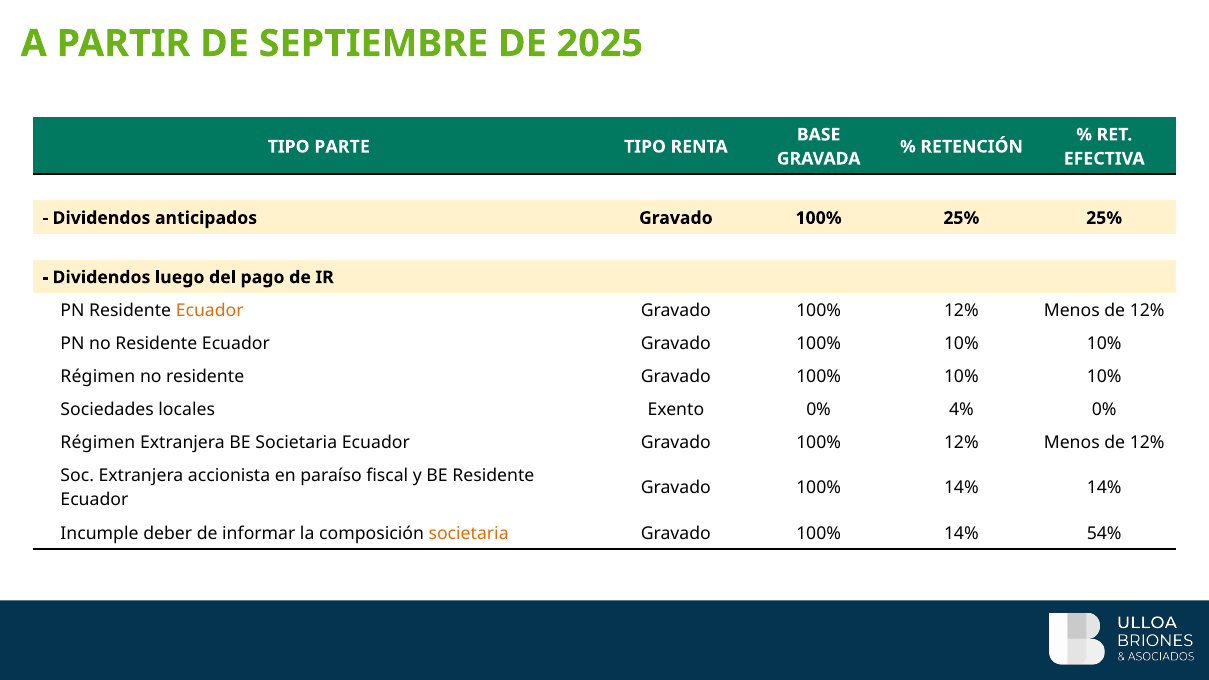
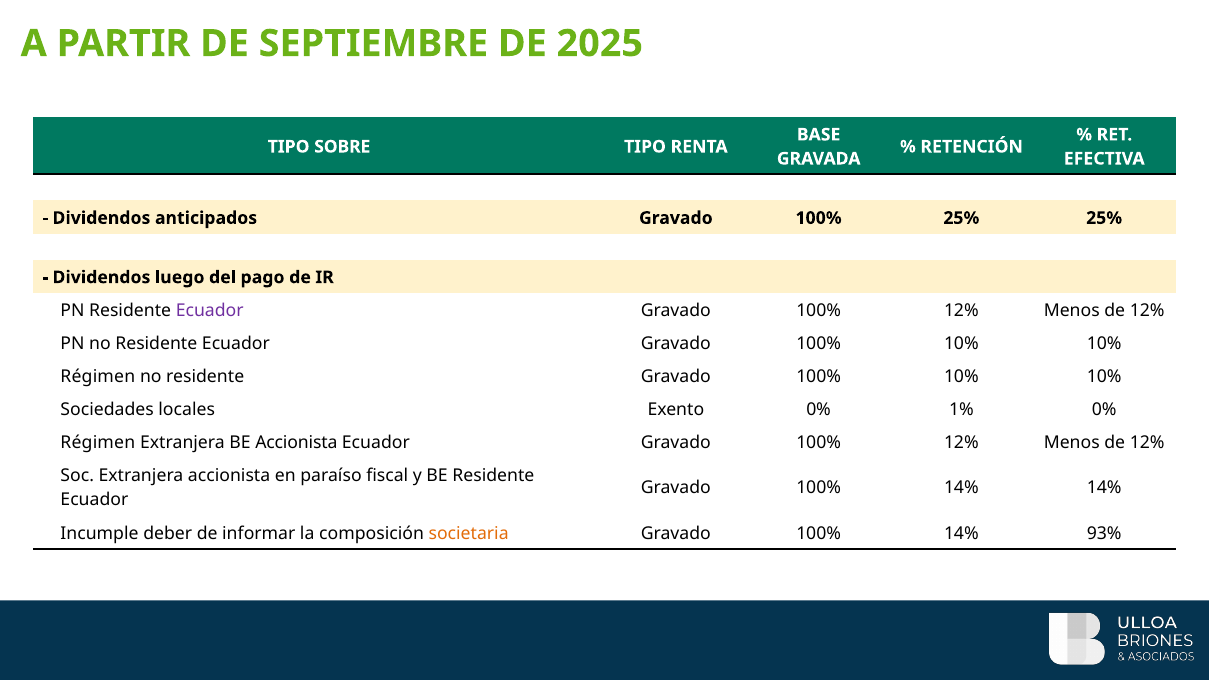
PARTE: PARTE -> SOBRE
Ecuador at (210, 311) colour: orange -> purple
4%: 4% -> 1%
BE Societaria: Societaria -> Accionista
54%: 54% -> 93%
